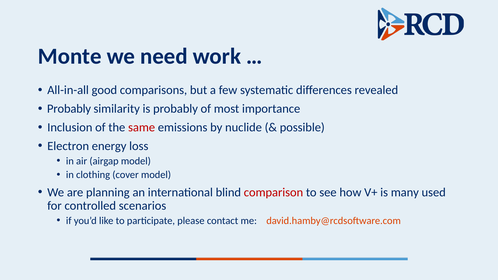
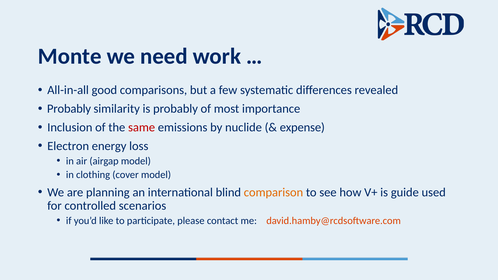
possible: possible -> expense
comparison colour: red -> orange
many: many -> guide
